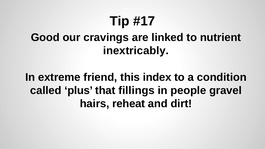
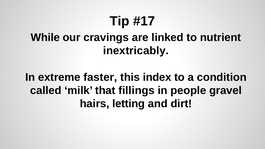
Good: Good -> While
friend: friend -> faster
plus: plus -> milk
reheat: reheat -> letting
